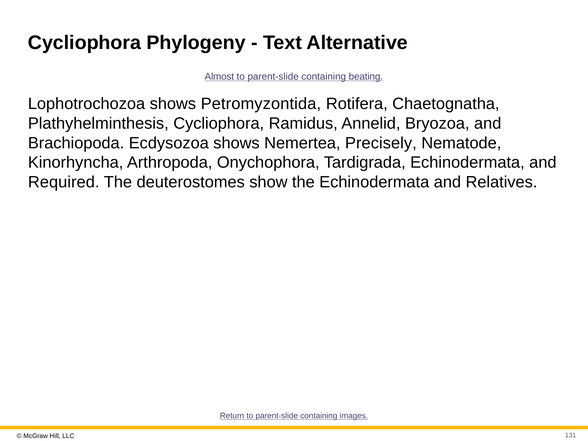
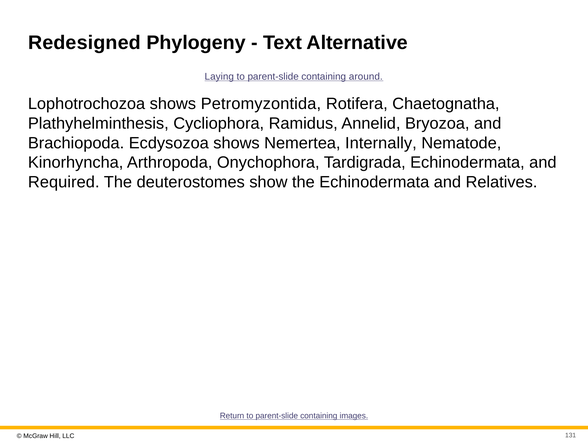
Cycliophora at (85, 43): Cycliophora -> Redesigned
Almost: Almost -> Laying
beating: beating -> around
Precisely: Precisely -> Internally
